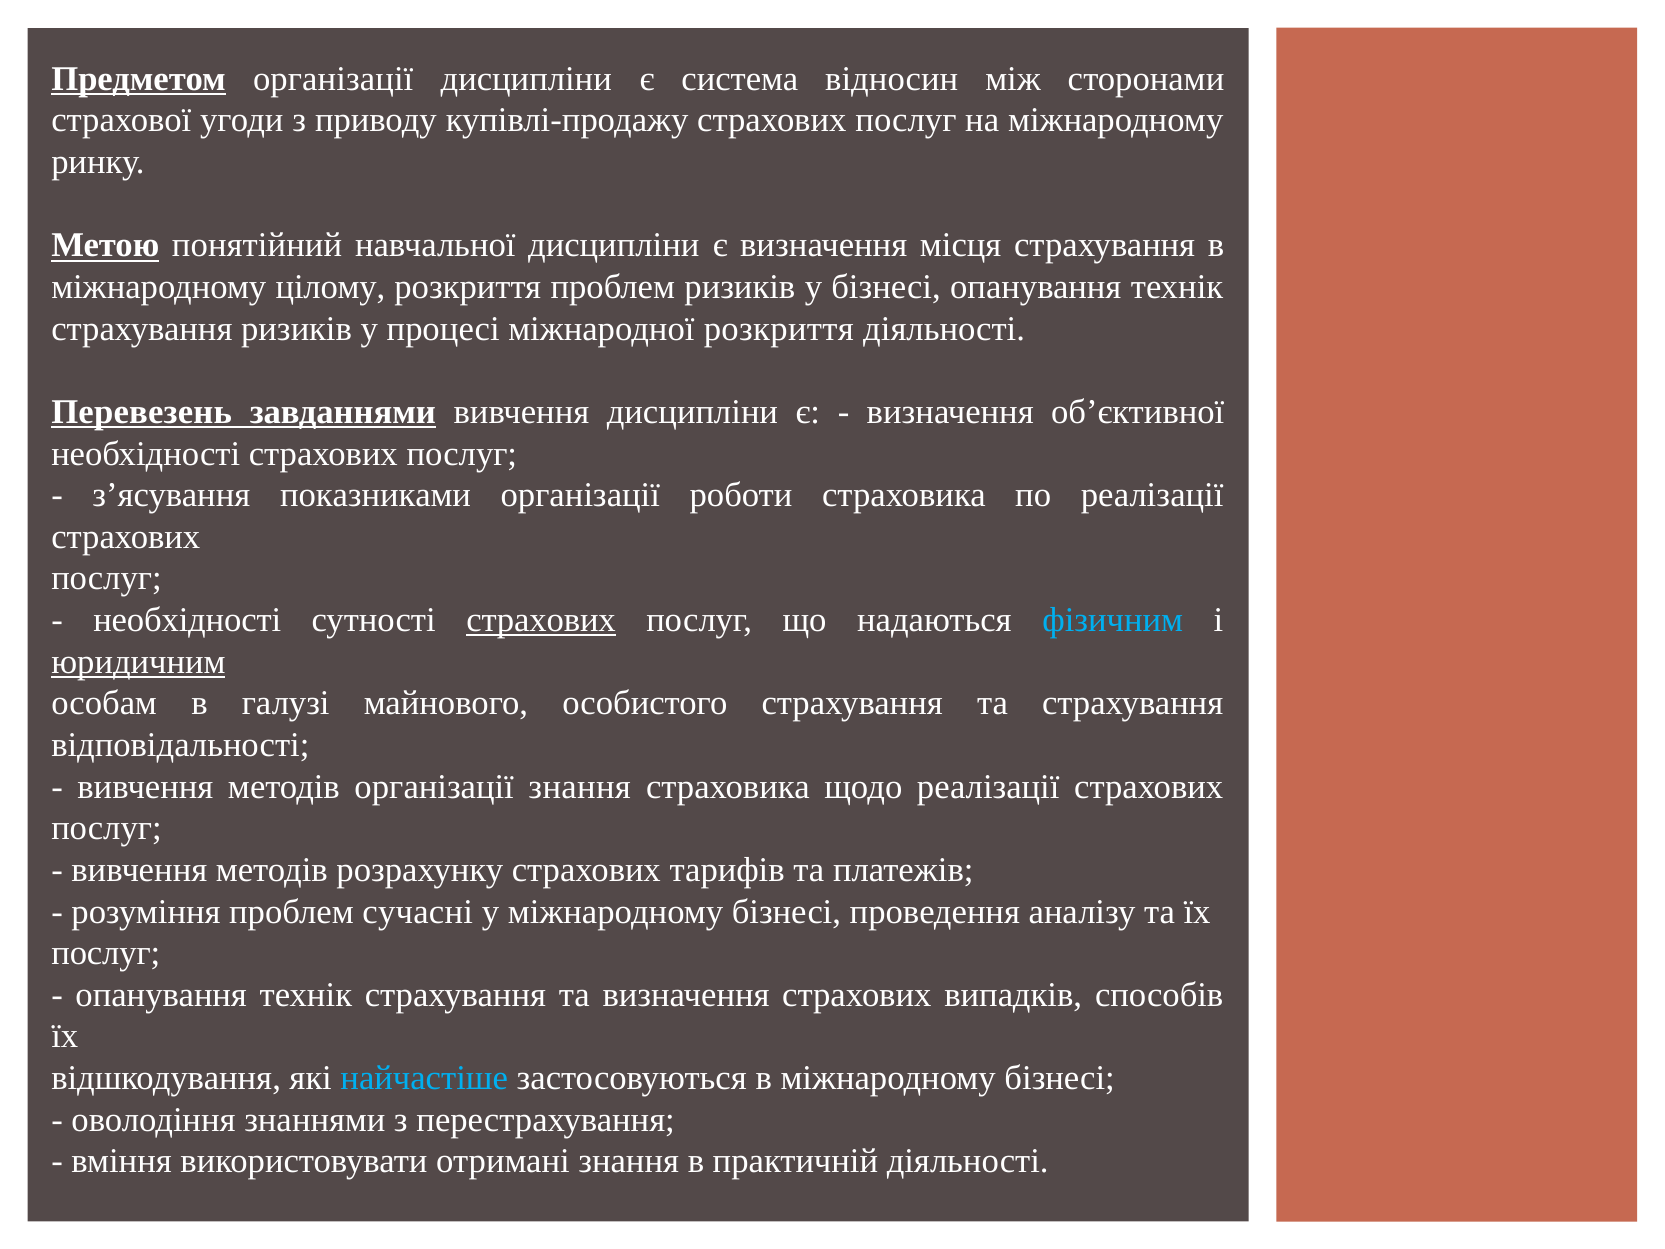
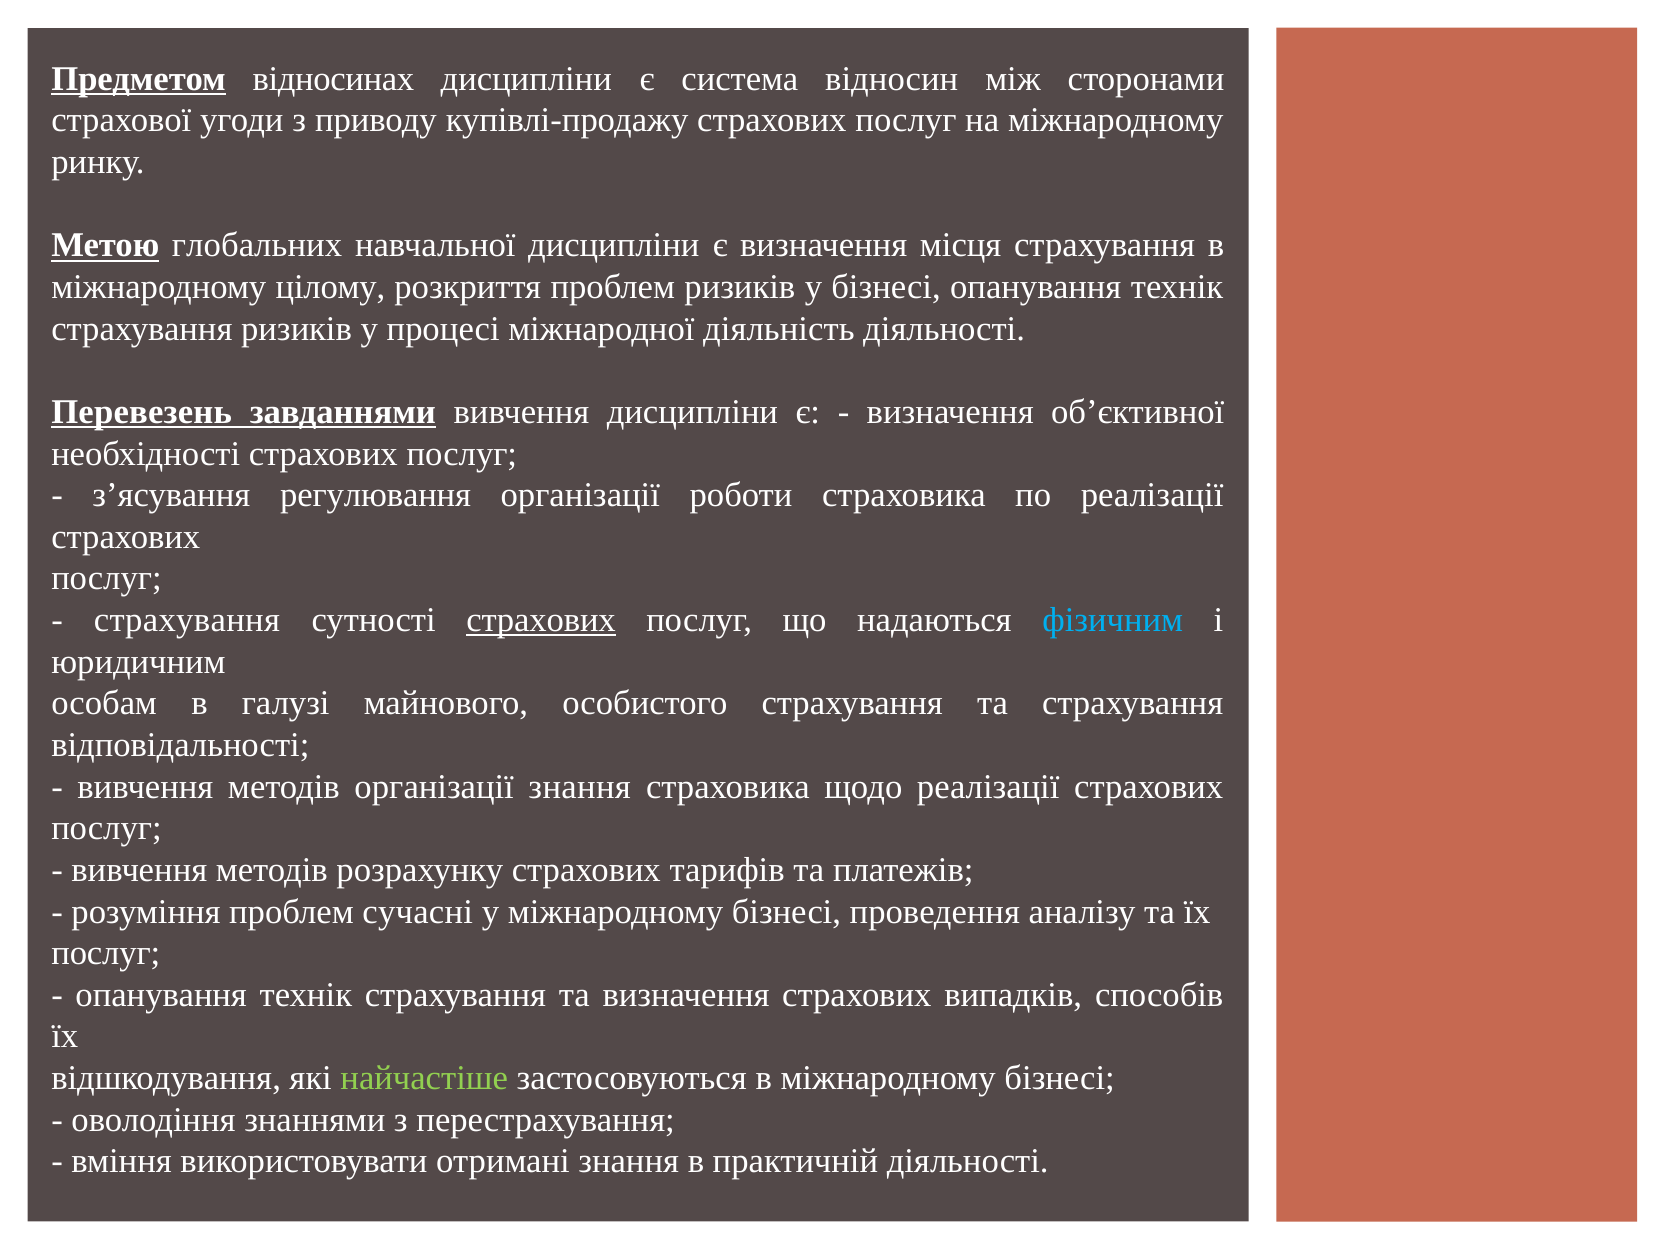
Предметом організації: організації -> відносинах
понятійний: понятійний -> глобальних
міжнародної розкриття: розкриття -> діяльність
показниками: показниками -> регулювання
необхідності at (187, 620): необхідності -> страхування
юридичним underline: present -> none
найчастіше colour: light blue -> light green
